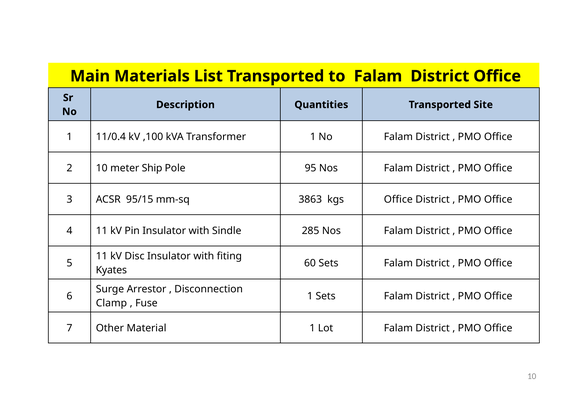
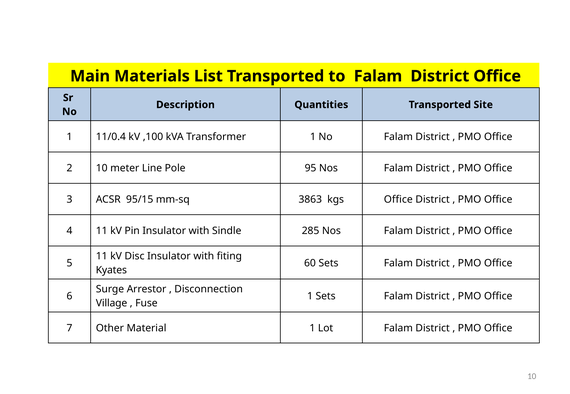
Ship: Ship -> Line
Clamp: Clamp -> Village
